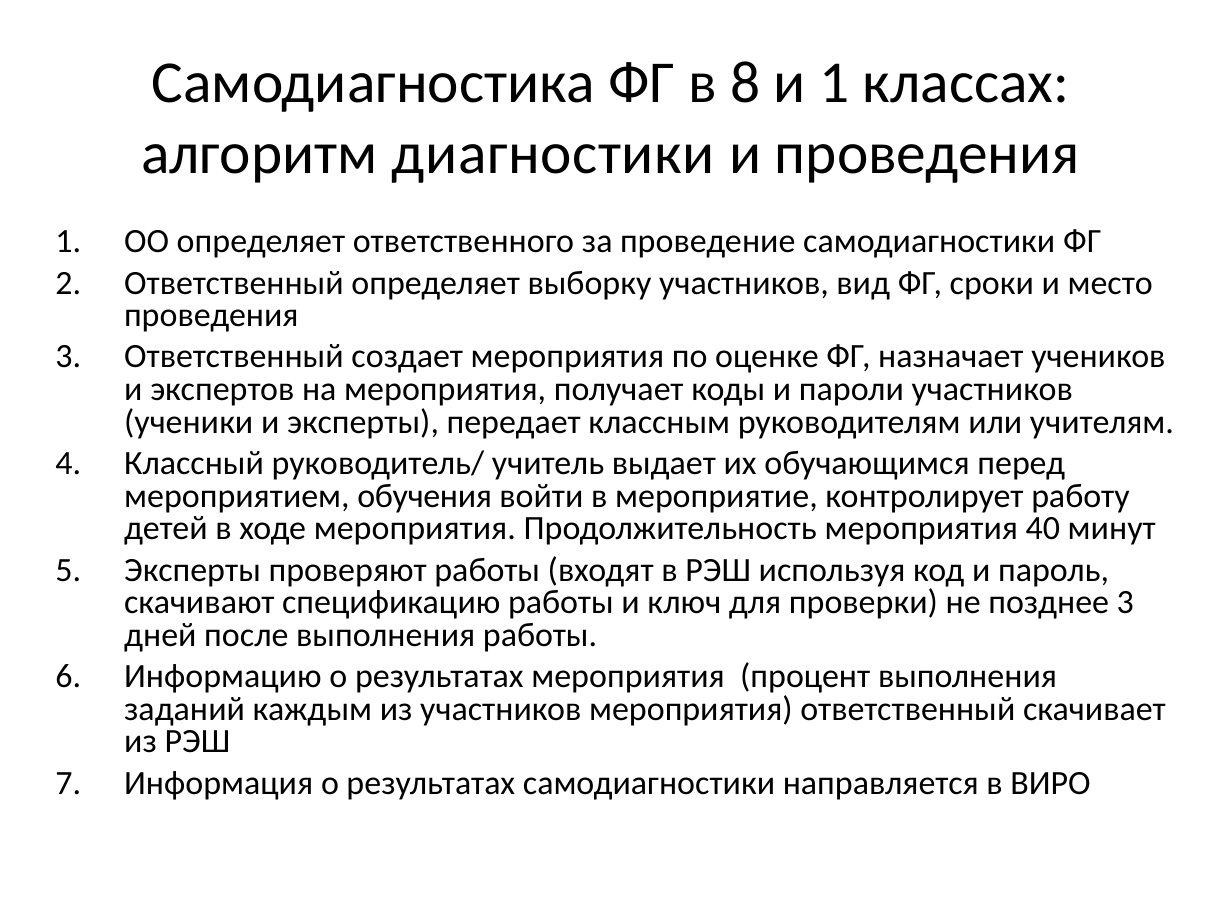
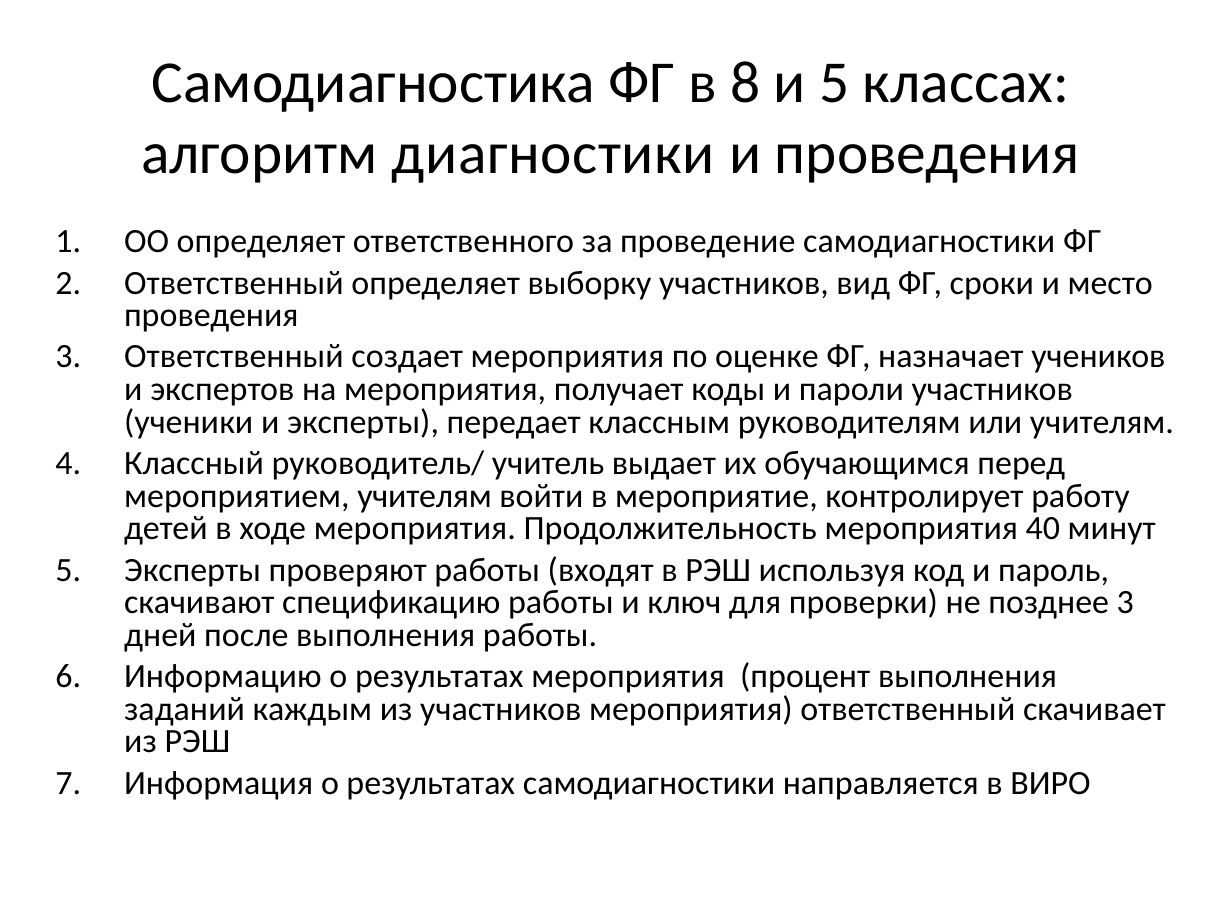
и 1: 1 -> 5
мероприятием обучения: обучения -> учителям
